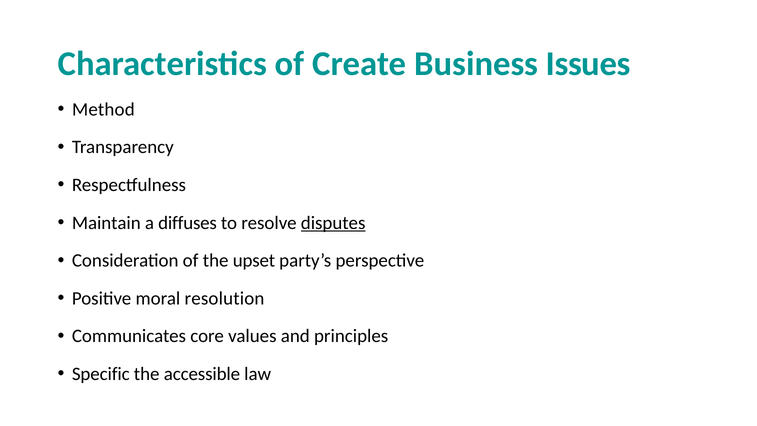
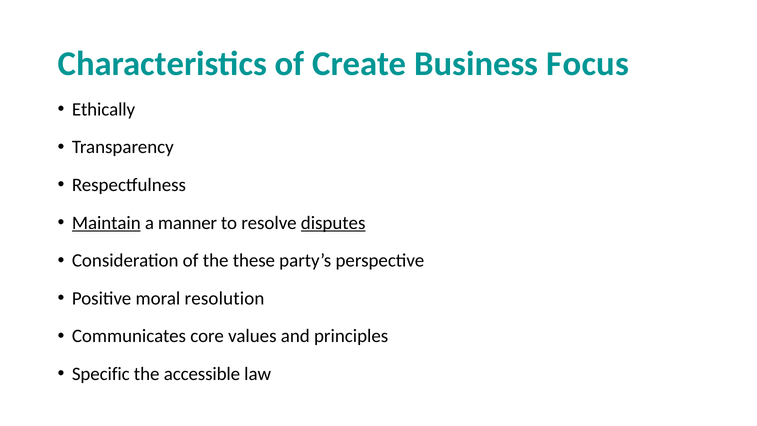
Issues: Issues -> Focus
Method: Method -> Ethically
Maintain underline: none -> present
diffuses: diffuses -> manner
upset: upset -> these
